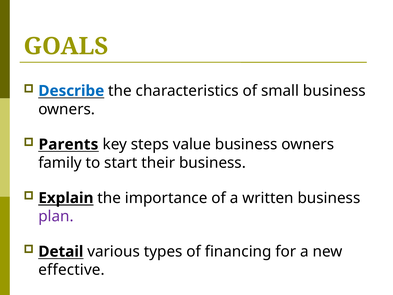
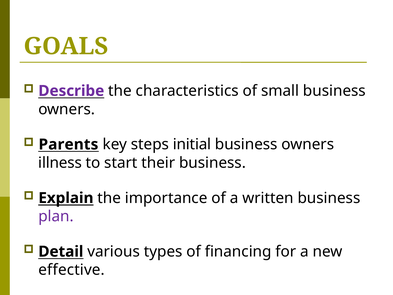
Describe colour: blue -> purple
value: value -> initial
family: family -> illness
